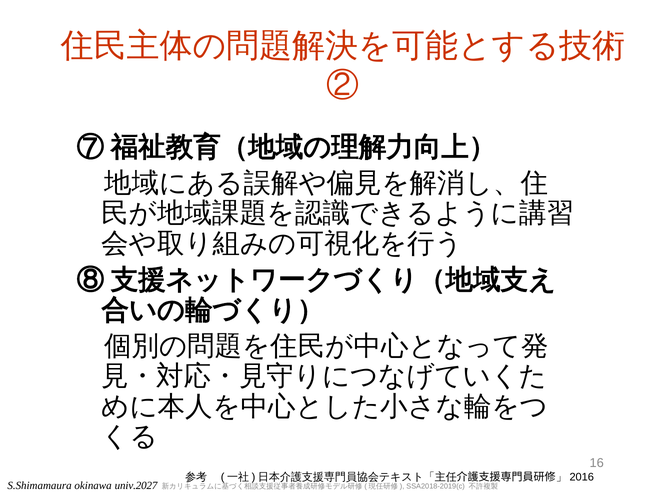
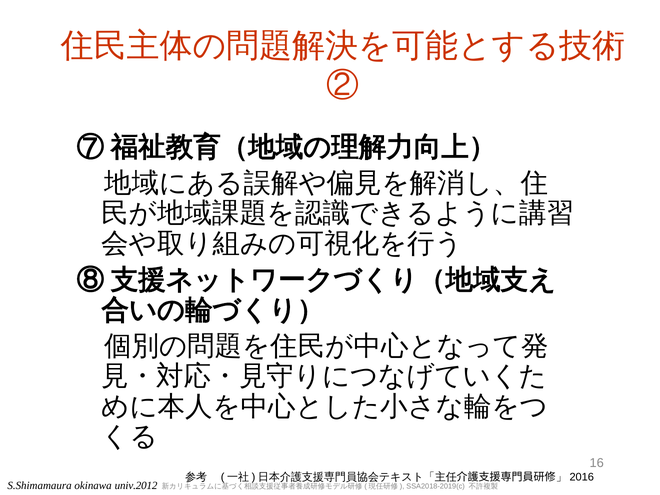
univ.2027: univ.2027 -> univ.2012
